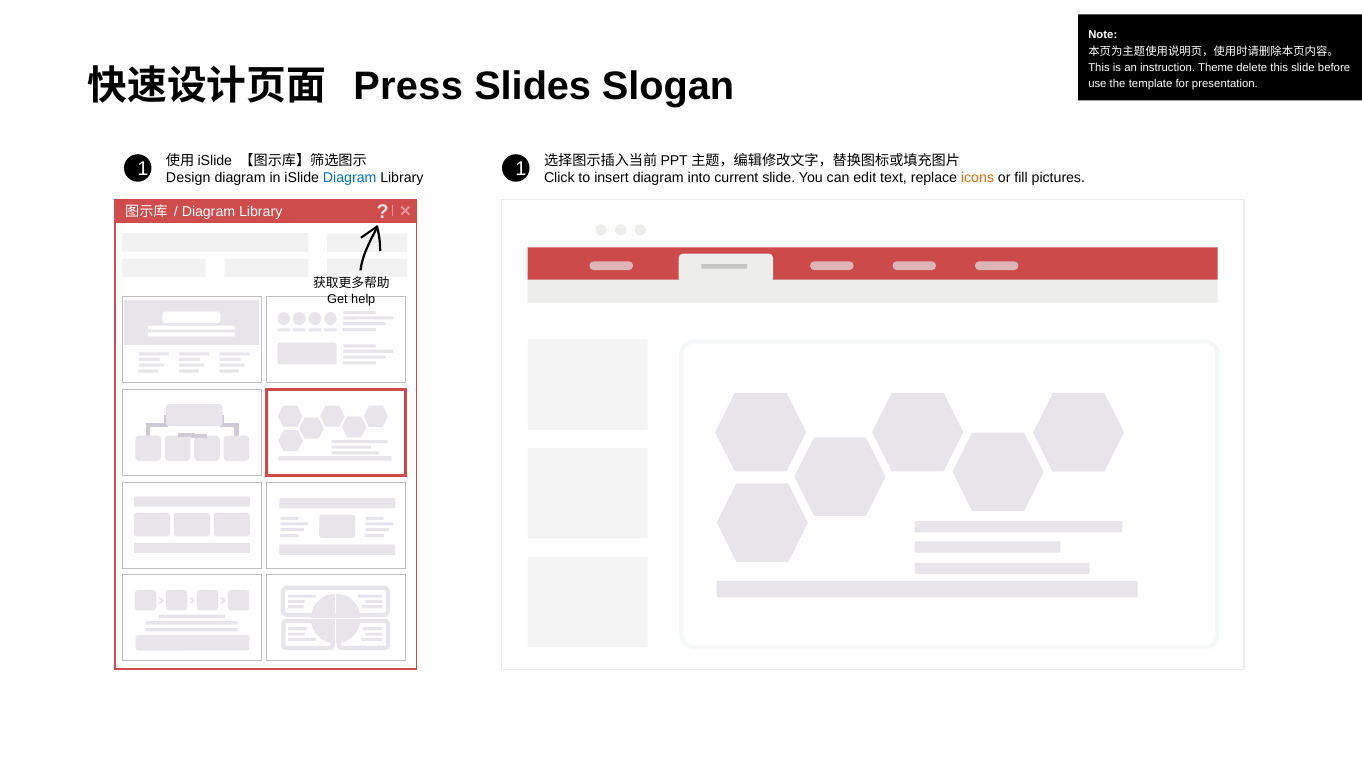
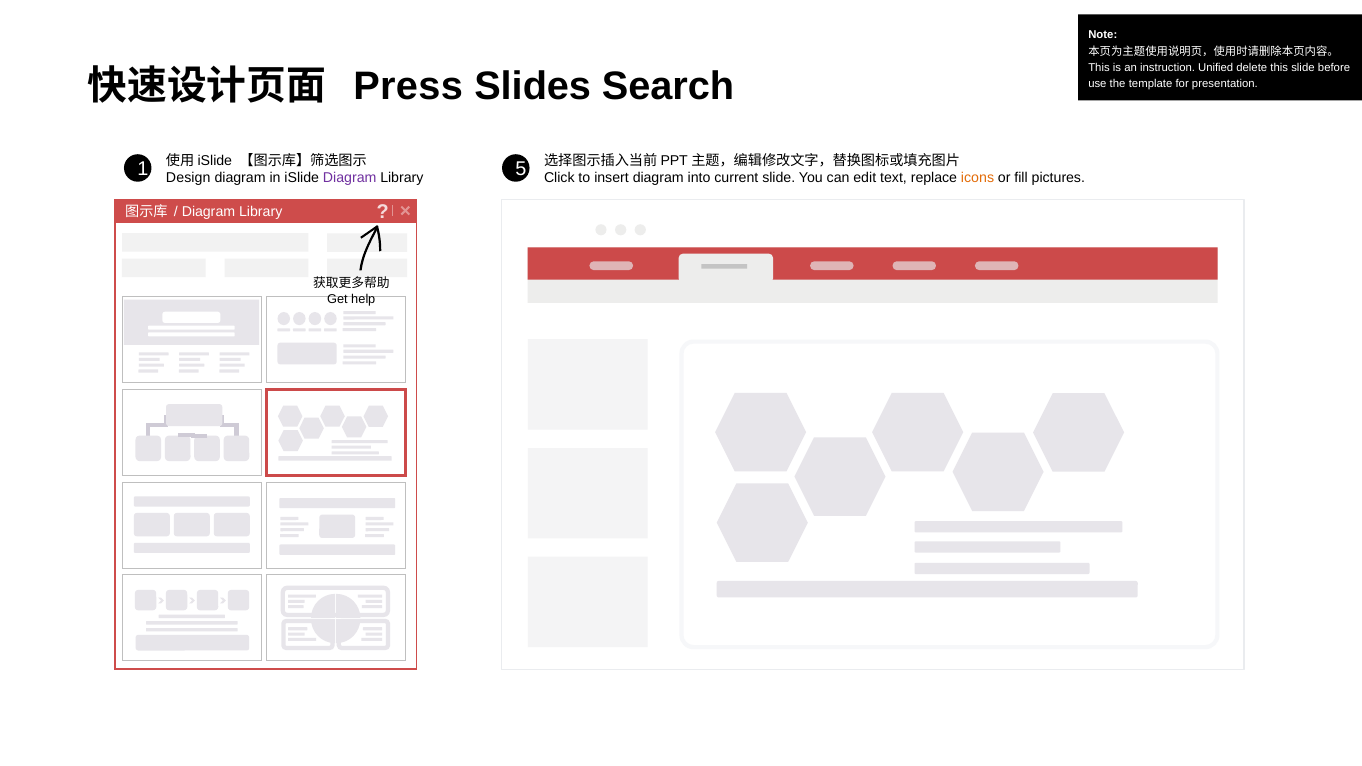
Theme: Theme -> Unified
Slogan: Slogan -> Search
1 1: 1 -> 5
Diagram at (350, 178) colour: blue -> purple
